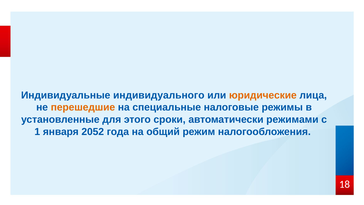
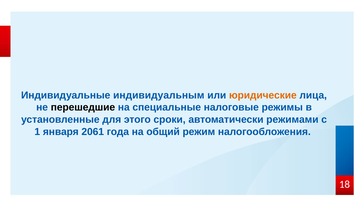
индивидуального: индивидуального -> индивидуальным
перешедшие colour: orange -> black
2052: 2052 -> 2061
